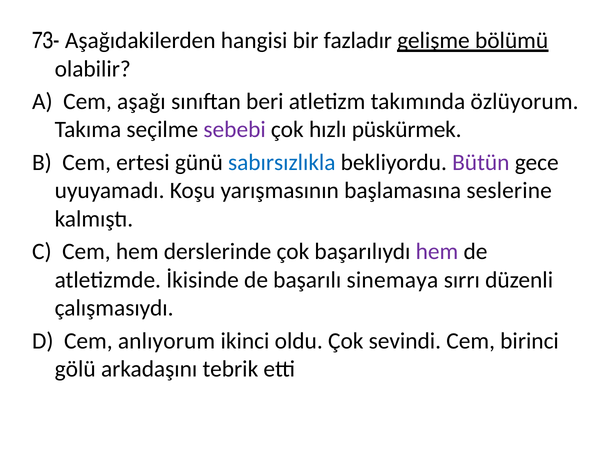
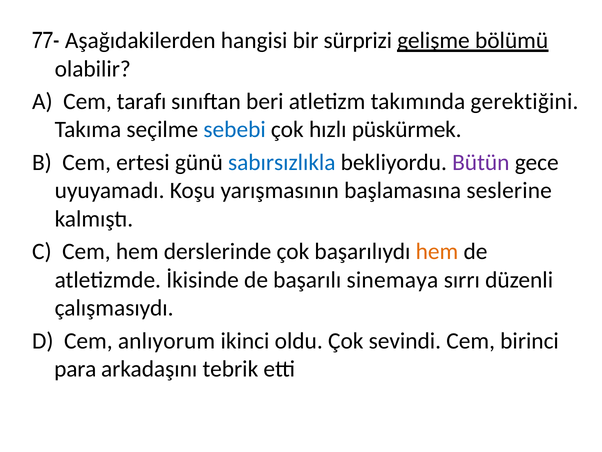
73-: 73- -> 77-
fazladır: fazladır -> sürprizi
aşağı: aşağı -> tarafı
özlüyorum: özlüyorum -> gerektiğini
sebebi colour: purple -> blue
hem at (437, 251) colour: purple -> orange
gölü: gölü -> para
